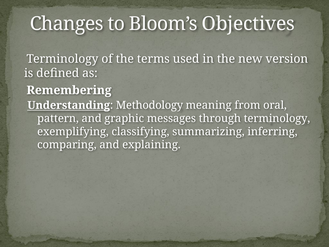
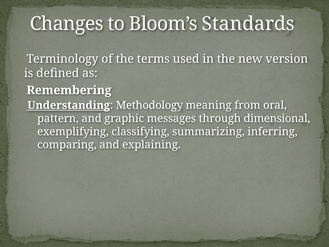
Objectives: Objectives -> Standards
through terminology: terminology -> dimensional
